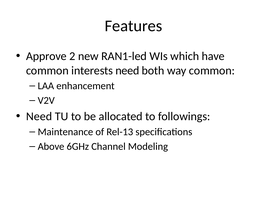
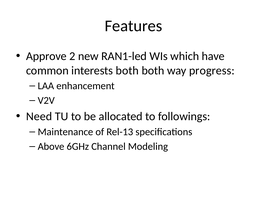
interests need: need -> both
way common: common -> progress
